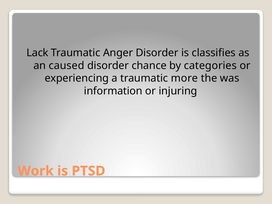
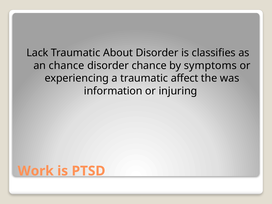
Anger: Anger -> About
an caused: caused -> chance
categories: categories -> symptoms
more: more -> affect
